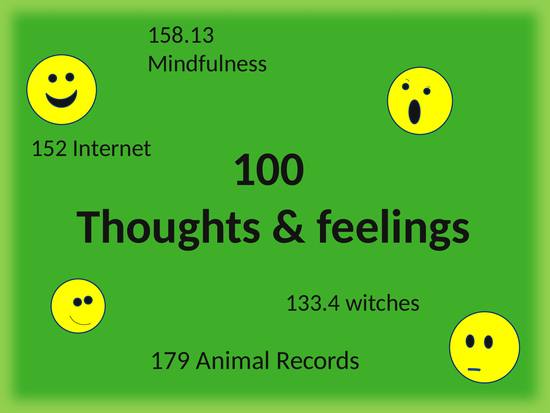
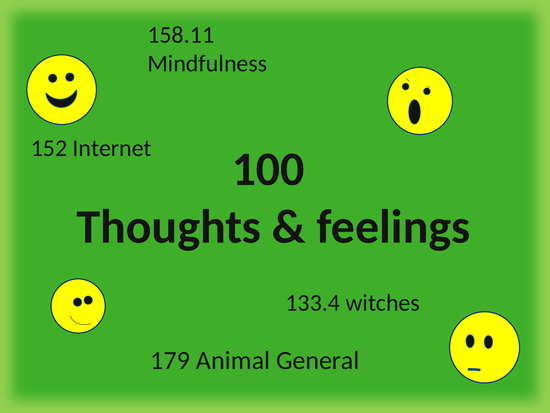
158.13: 158.13 -> 158.11
Records: Records -> General
